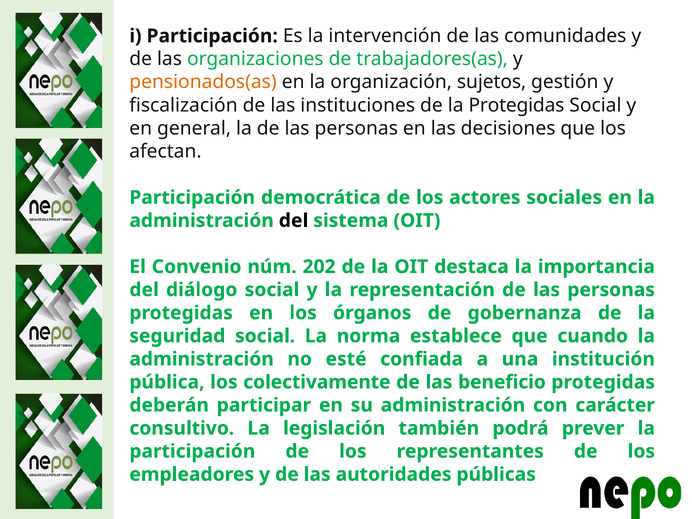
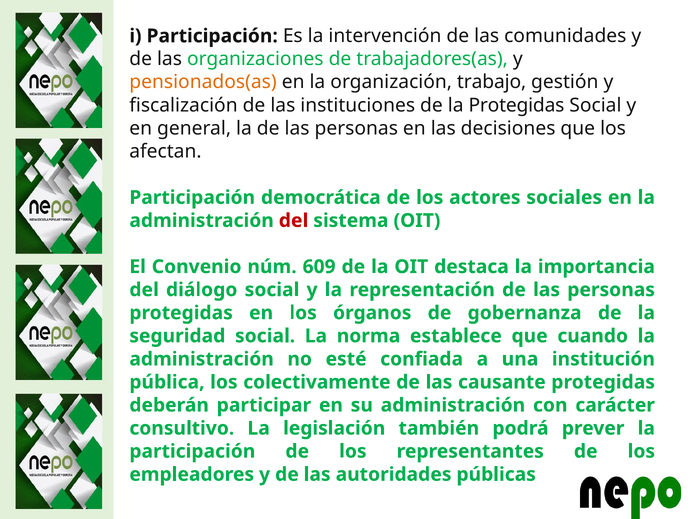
sujetos: sujetos -> trabajo
del at (294, 221) colour: black -> red
202: 202 -> 609
beneficio: beneficio -> causante
